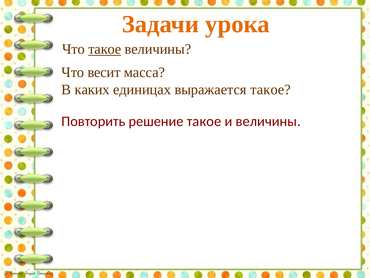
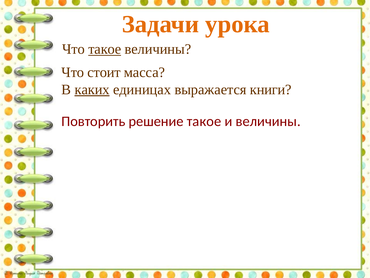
весит: весит -> стоит
каких underline: none -> present
выражается такое: такое -> книги
